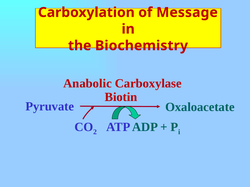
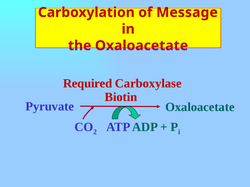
the Biochemistry: Biochemistry -> Oxaloacetate
Anabolic: Anabolic -> Required
